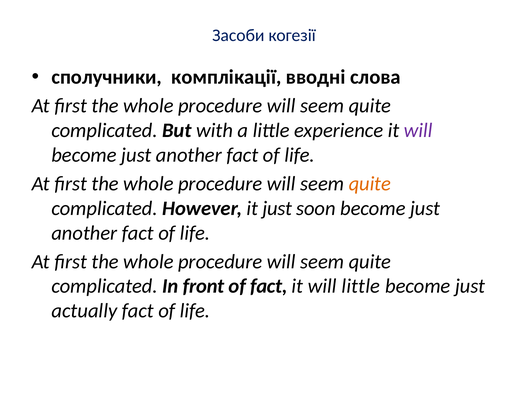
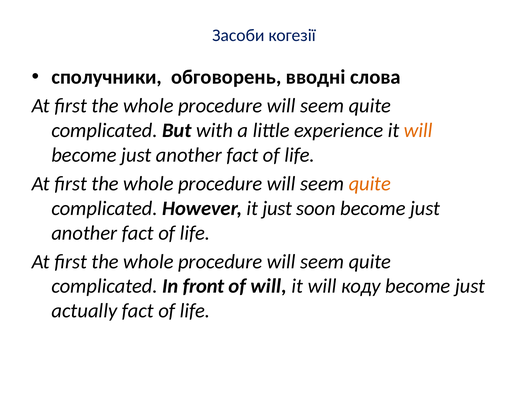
комплікації: комплікації -> обговорень
will at (418, 130) colour: purple -> orange
of fact: fact -> will
will little: little -> коду
